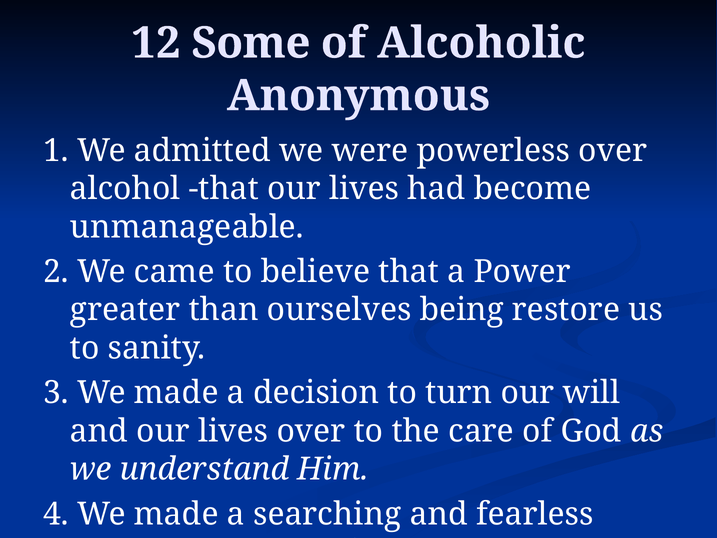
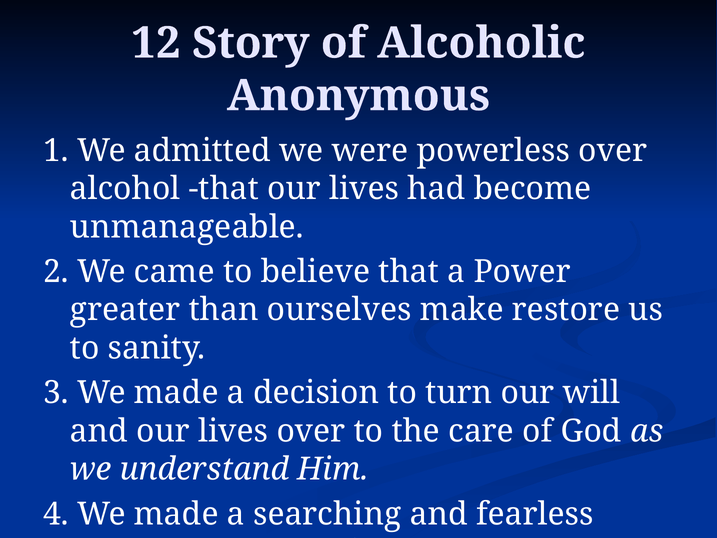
Some: Some -> Story
being: being -> make
